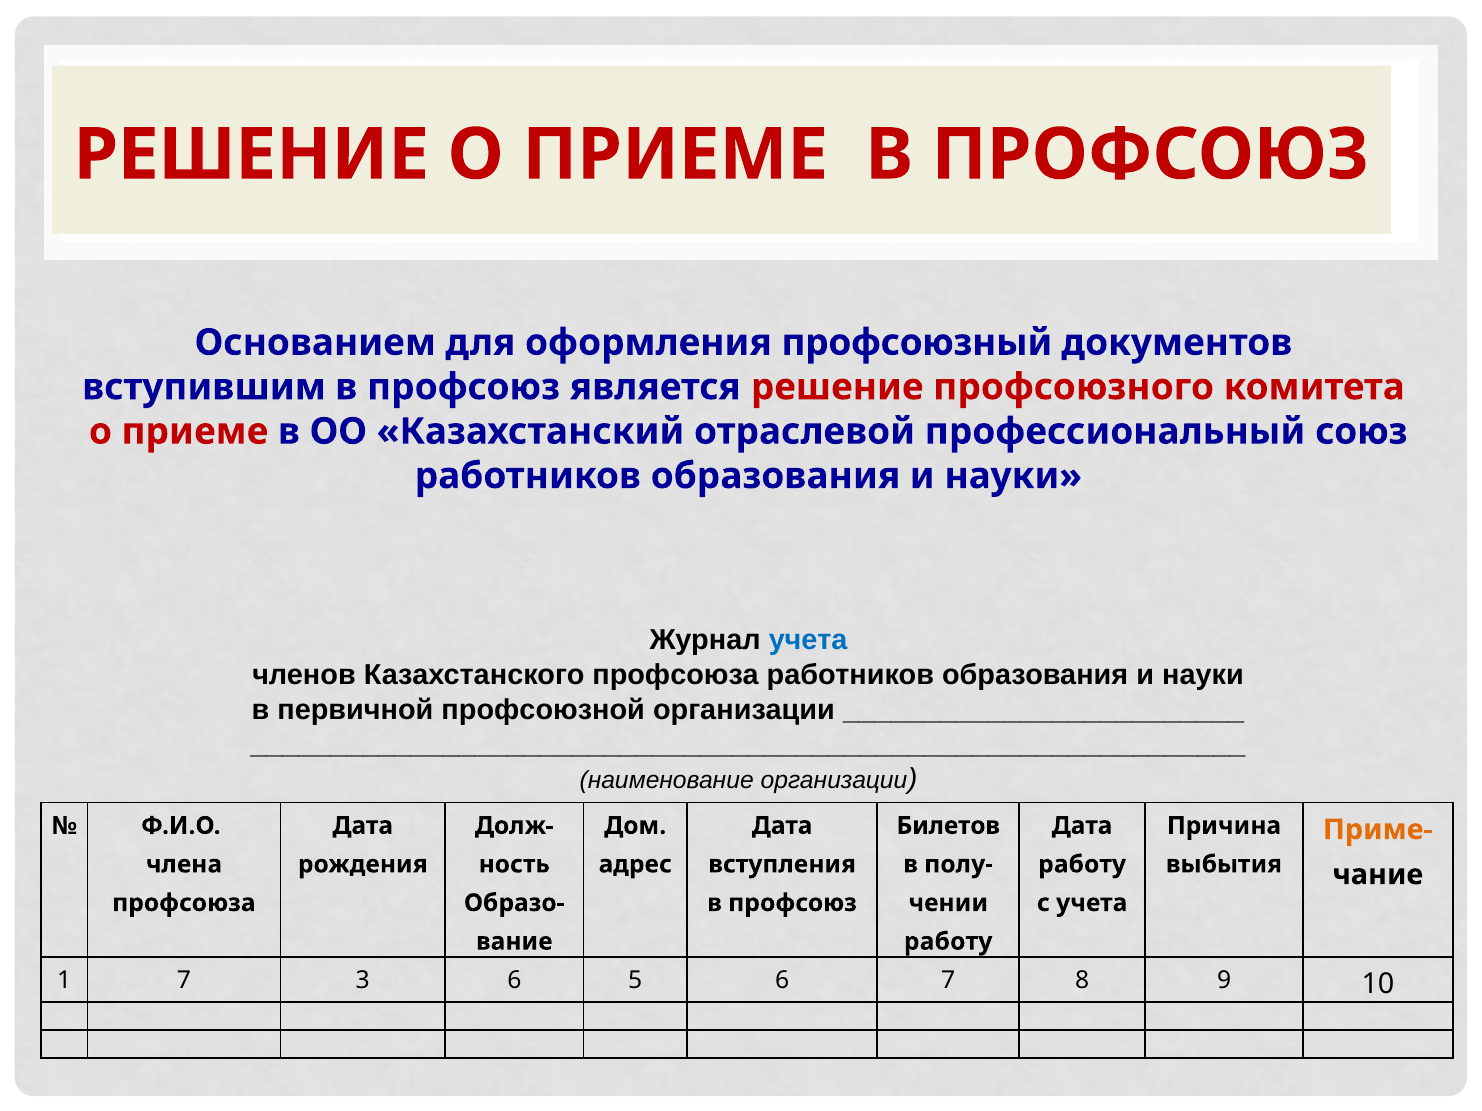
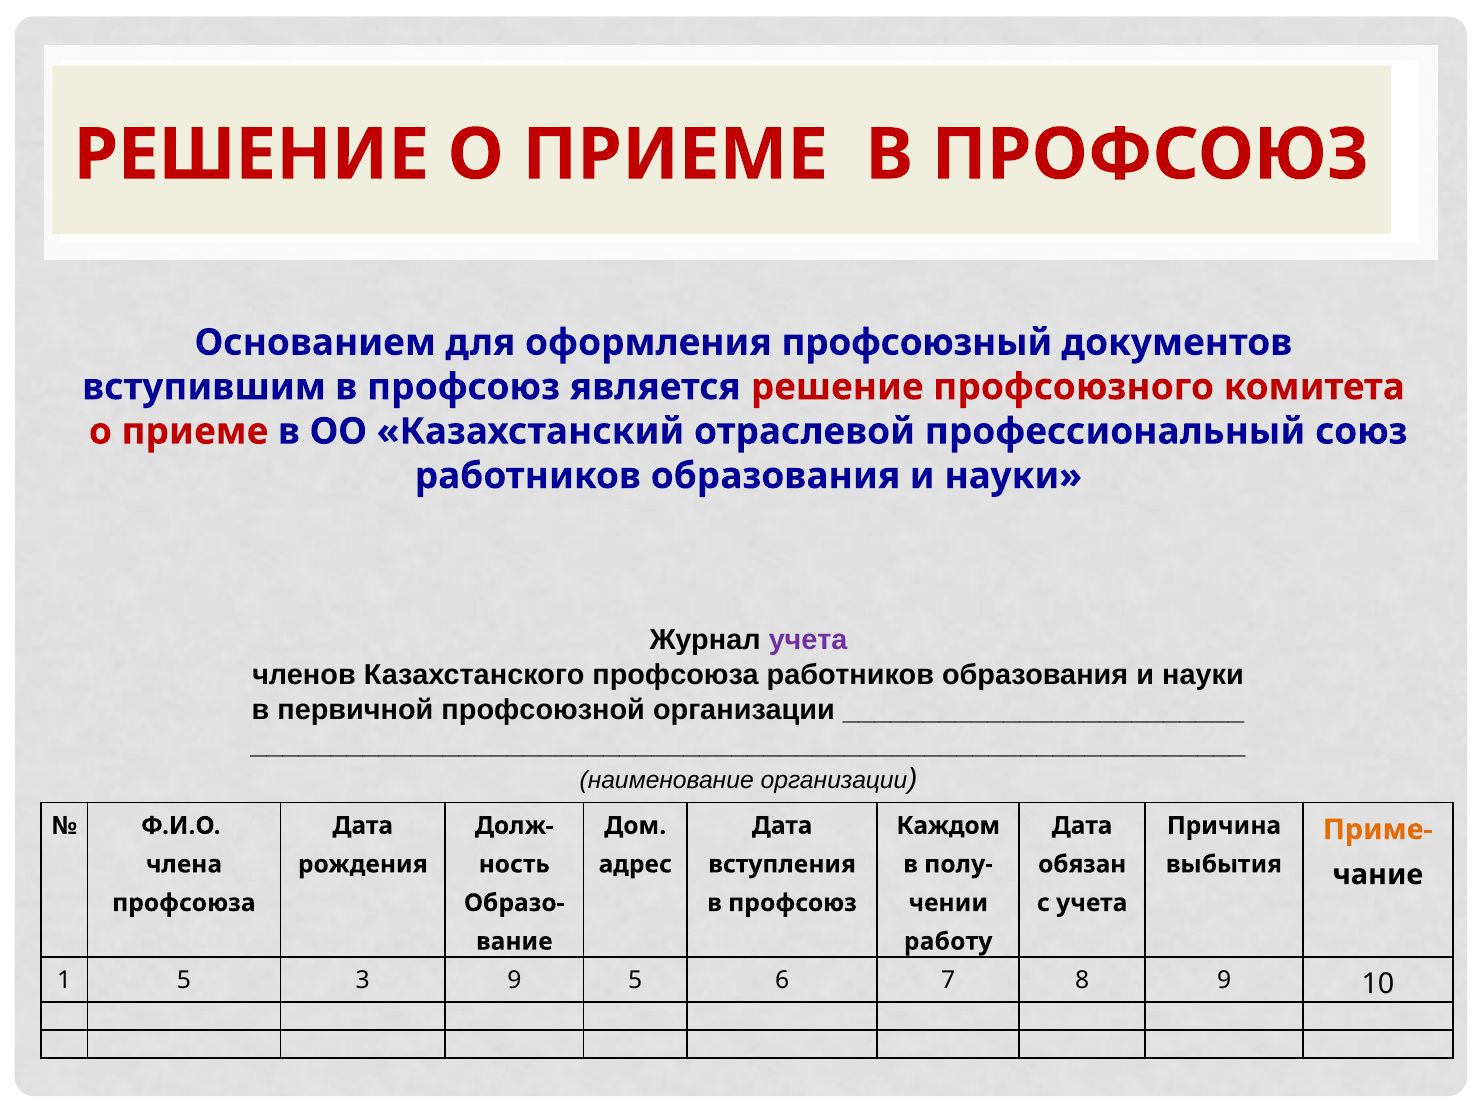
учета at (808, 641) colour: blue -> purple
Билетов: Билетов -> Каждом
работу at (1082, 865): работу -> обязан
1 7: 7 -> 5
3 6: 6 -> 9
